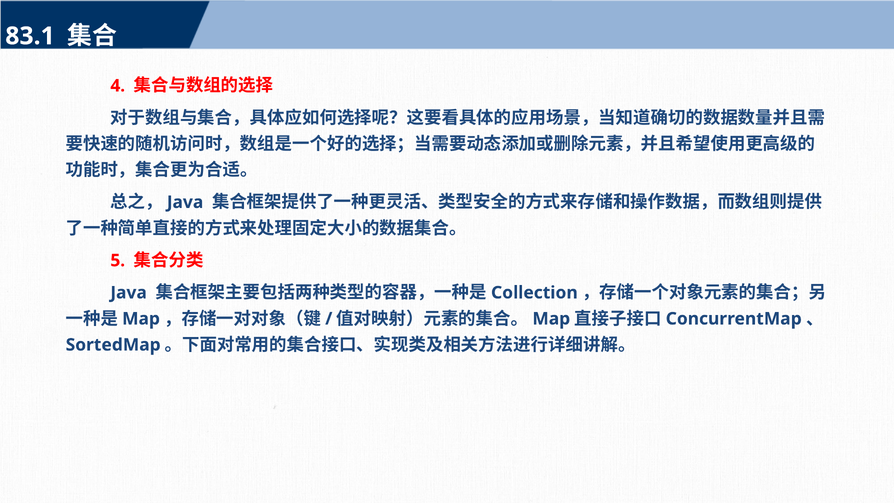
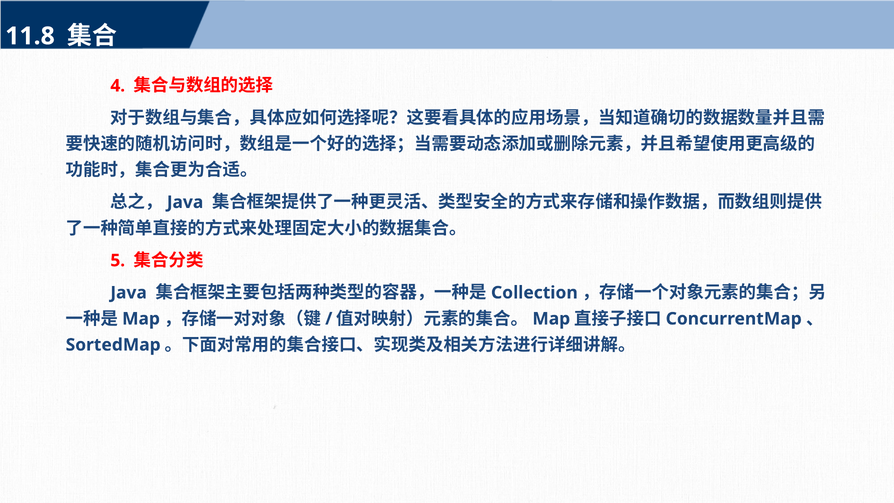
83.1: 83.1 -> 11.8
